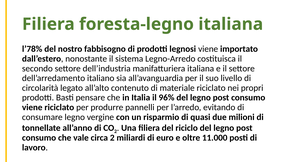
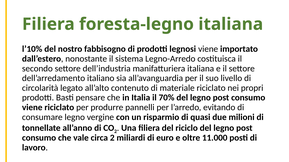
l’78%: l’78% -> l’10%
96%: 96% -> 70%
